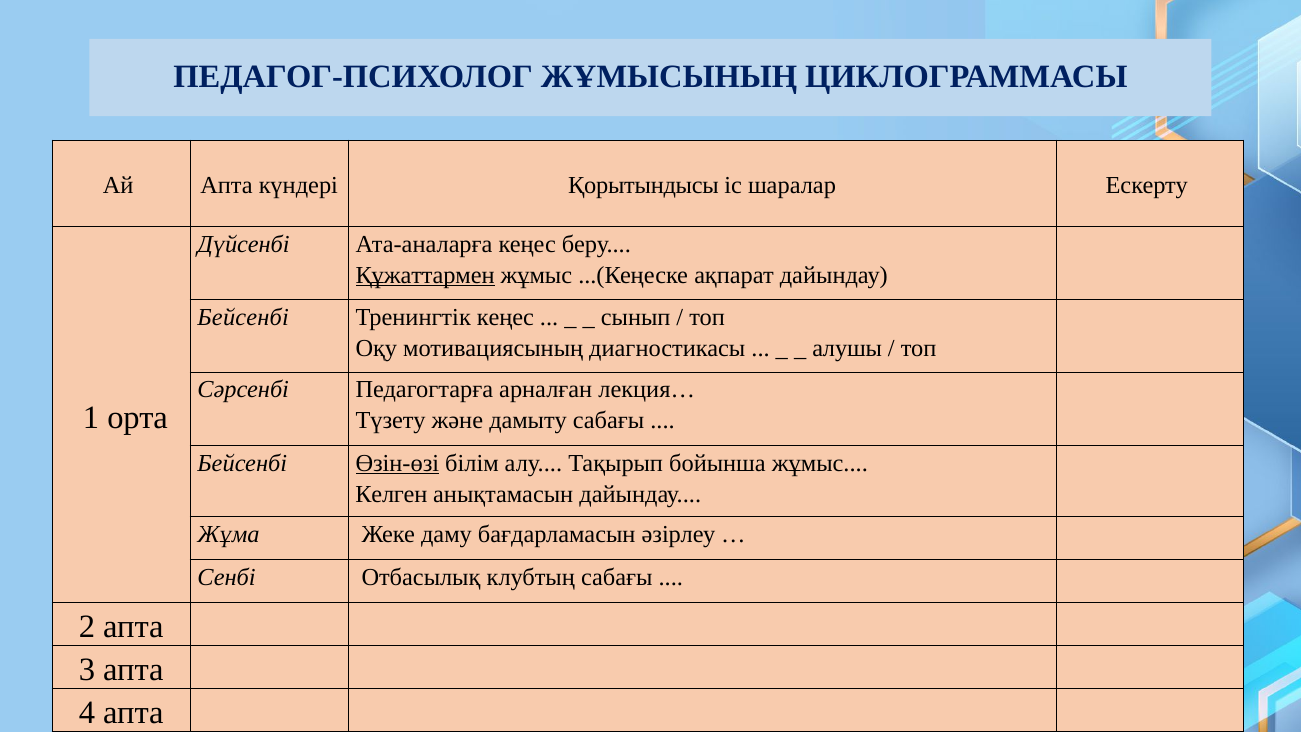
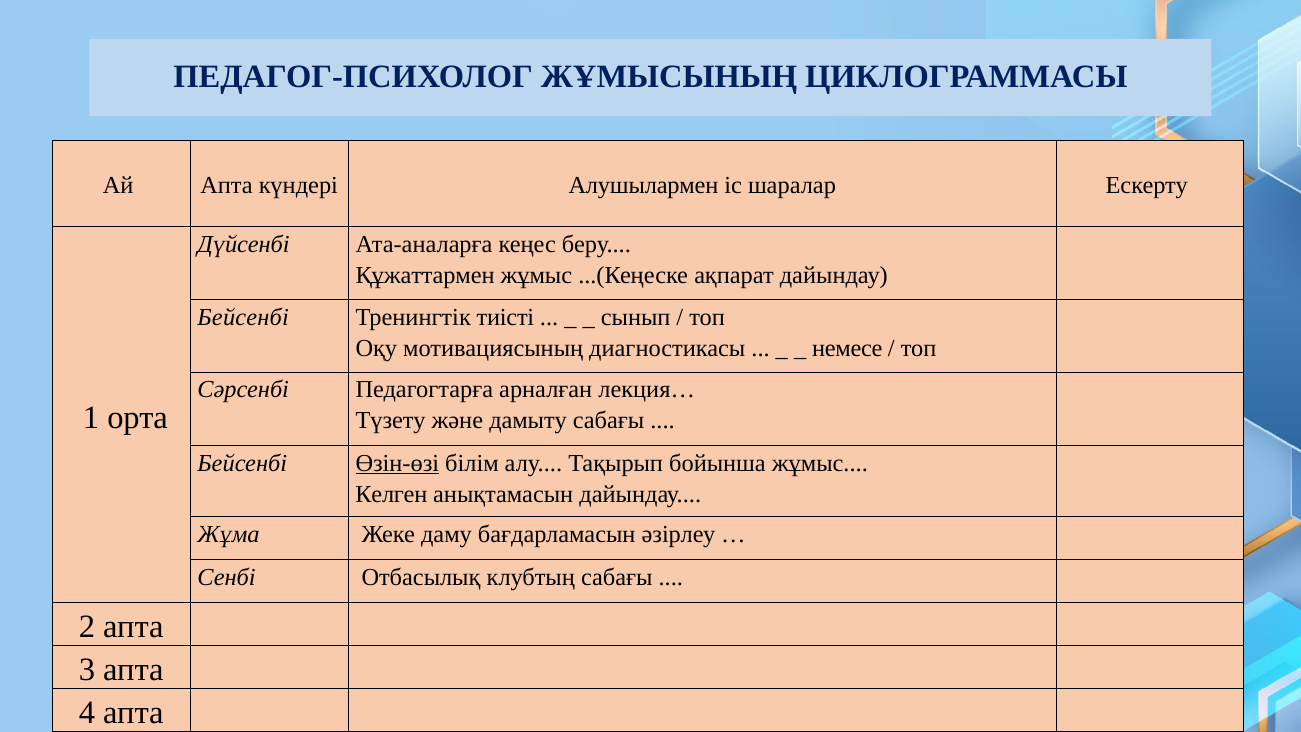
Қорытындысы: Қорытындысы -> Алушылармен
Құжаттармен underline: present -> none
Тренингтік кеңес: кеңес -> тиісті
алушы: алушы -> немесе
